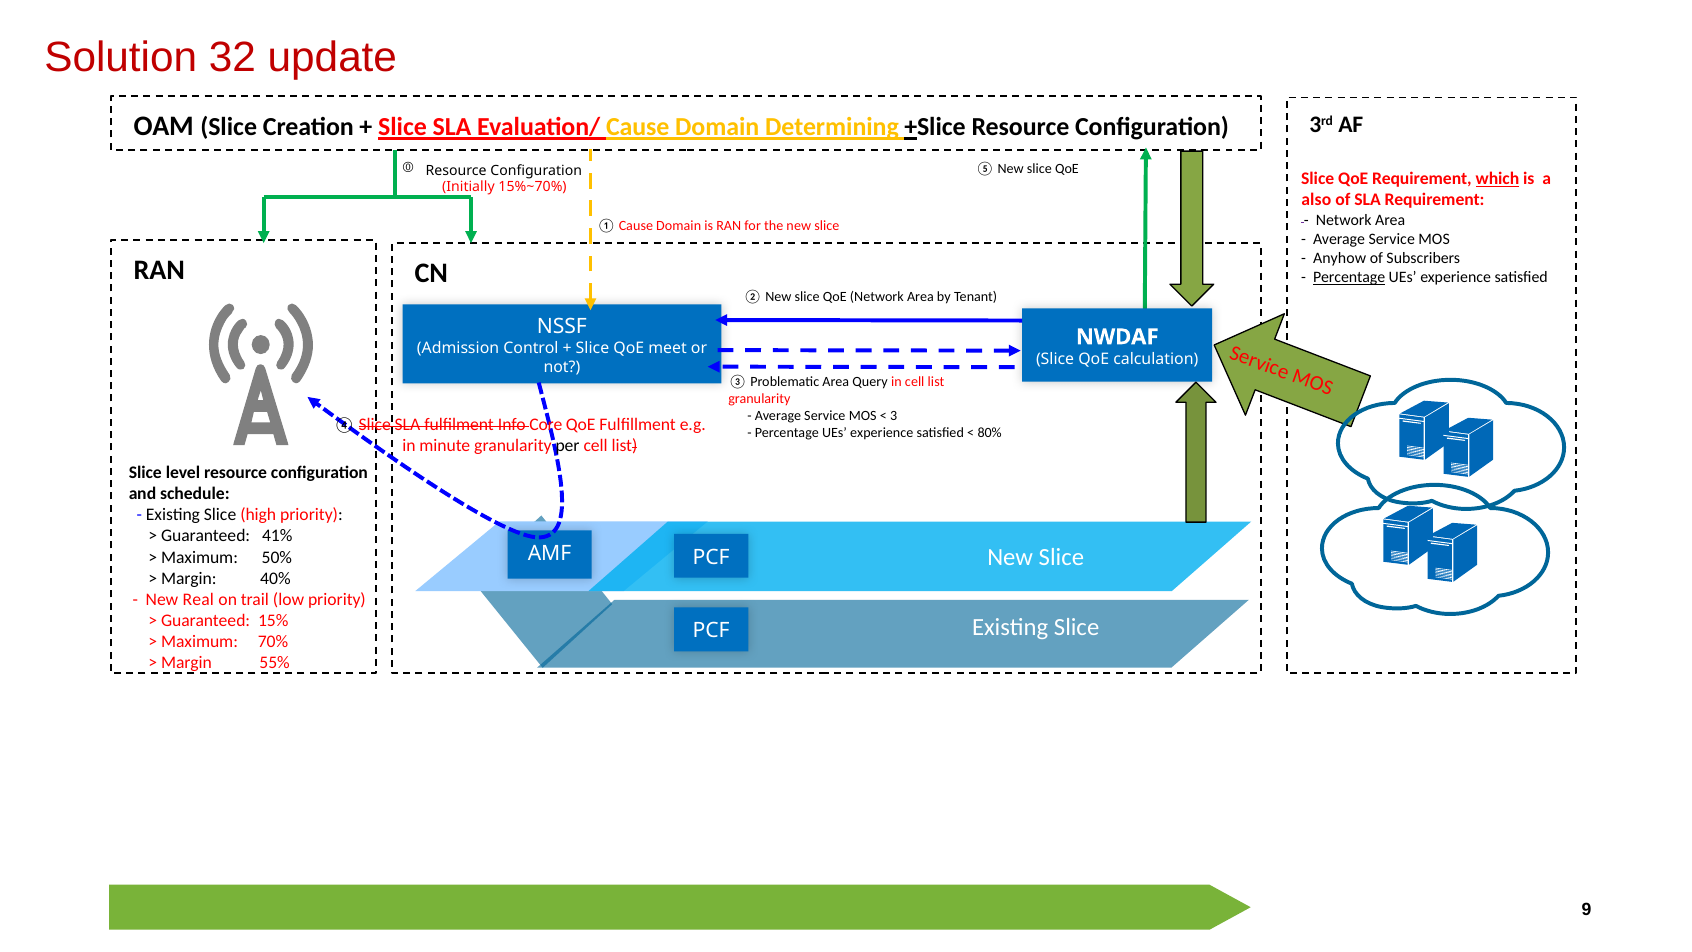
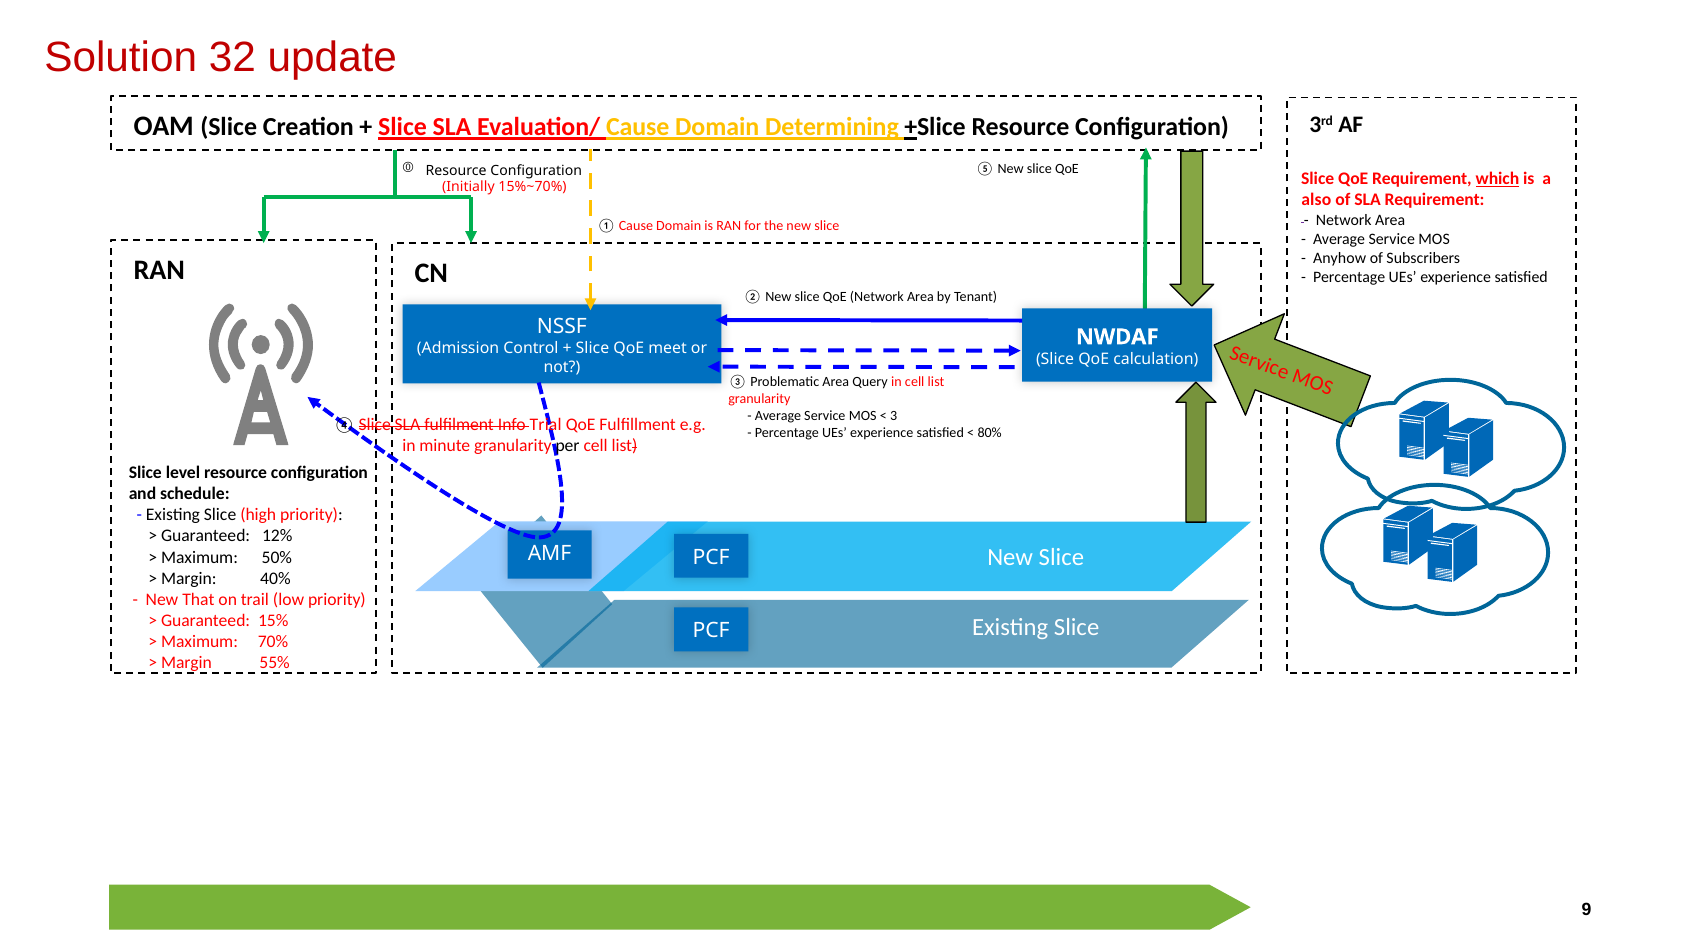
Percentage at (1349, 277) underline: present -> none
Core: Core -> Trial
41%: 41% -> 12%
Real: Real -> That
